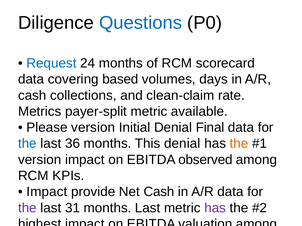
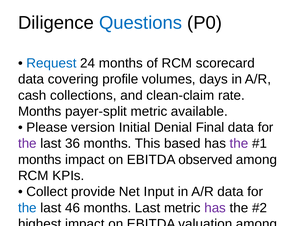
based: based -> profile
Metrics at (40, 112): Metrics -> Months
the at (27, 144) colour: blue -> purple
This denial: denial -> based
the at (239, 144) colour: orange -> purple
version at (40, 160): version -> months
Impact at (47, 192): Impact -> Collect
Net Cash: Cash -> Input
the at (27, 208) colour: purple -> blue
31: 31 -> 46
